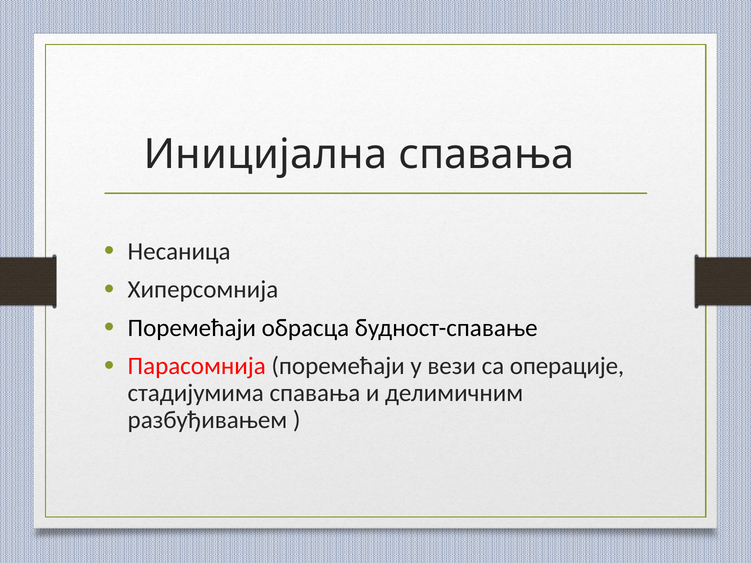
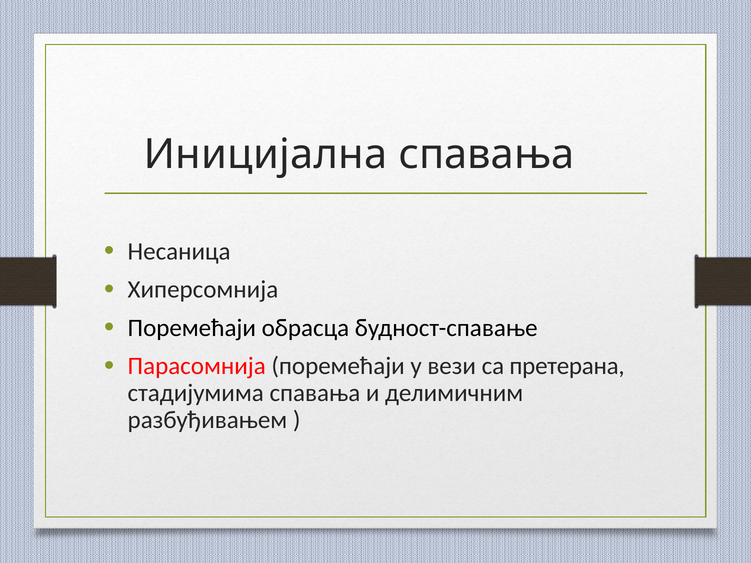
операције: операције -> претерана
